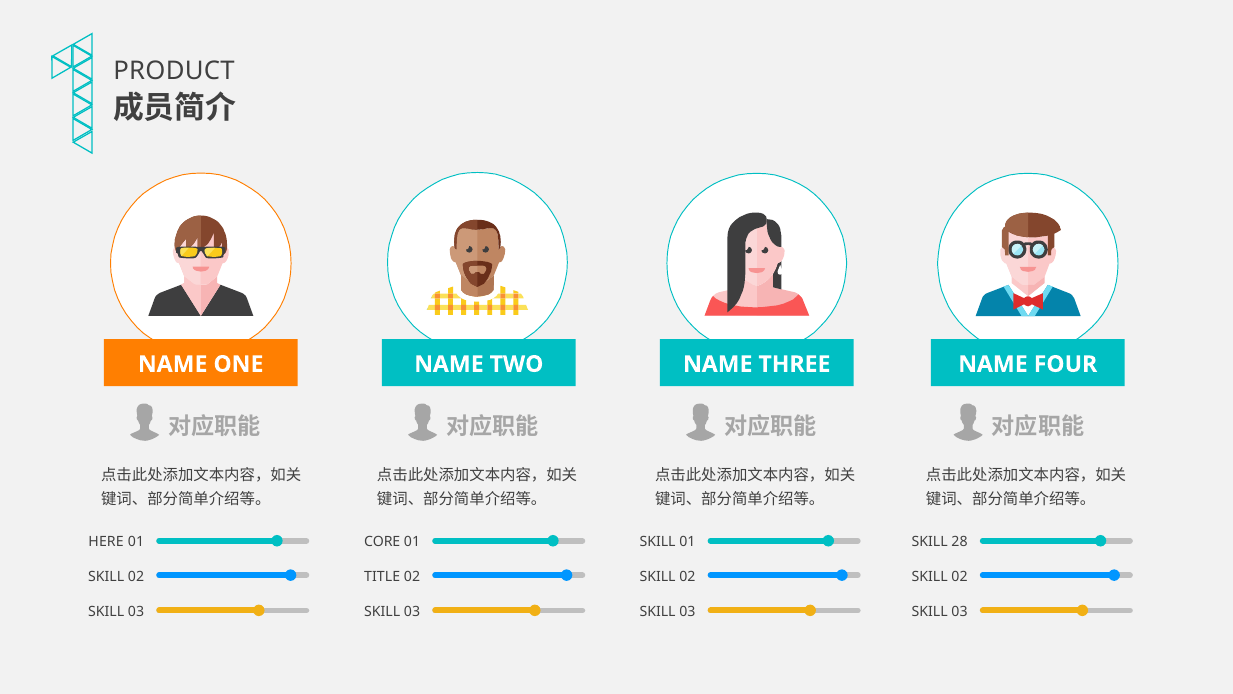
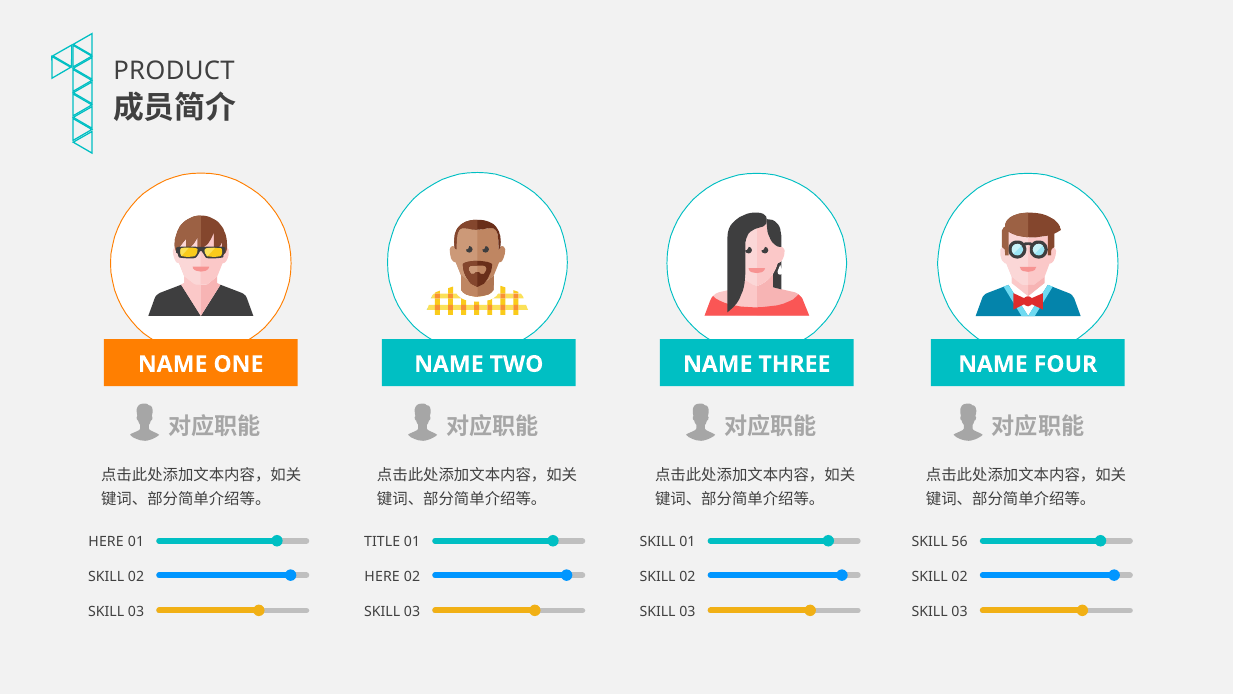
CORE: CORE -> TITLE
28: 28 -> 56
TITLE at (382, 576): TITLE -> HERE
